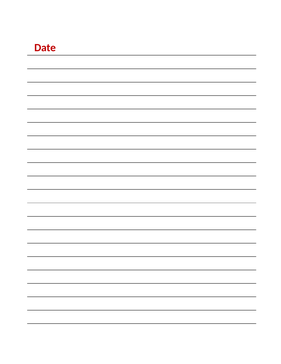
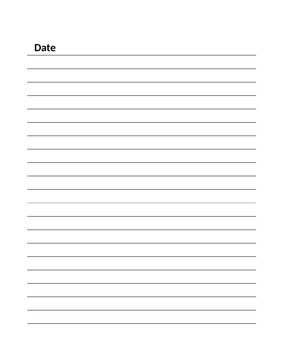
Date colour: red -> black
